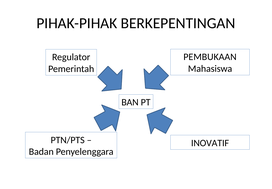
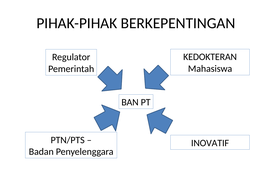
PEMBUKAAN: PEMBUKAAN -> KEDOKTERAN
